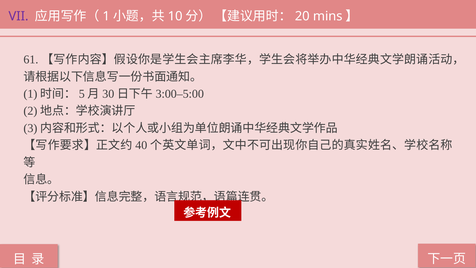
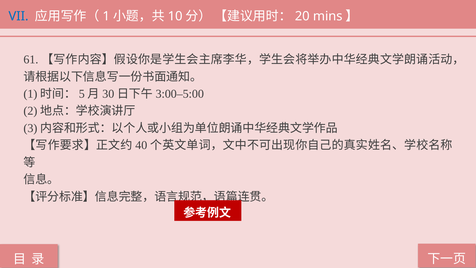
VII colour: purple -> blue
